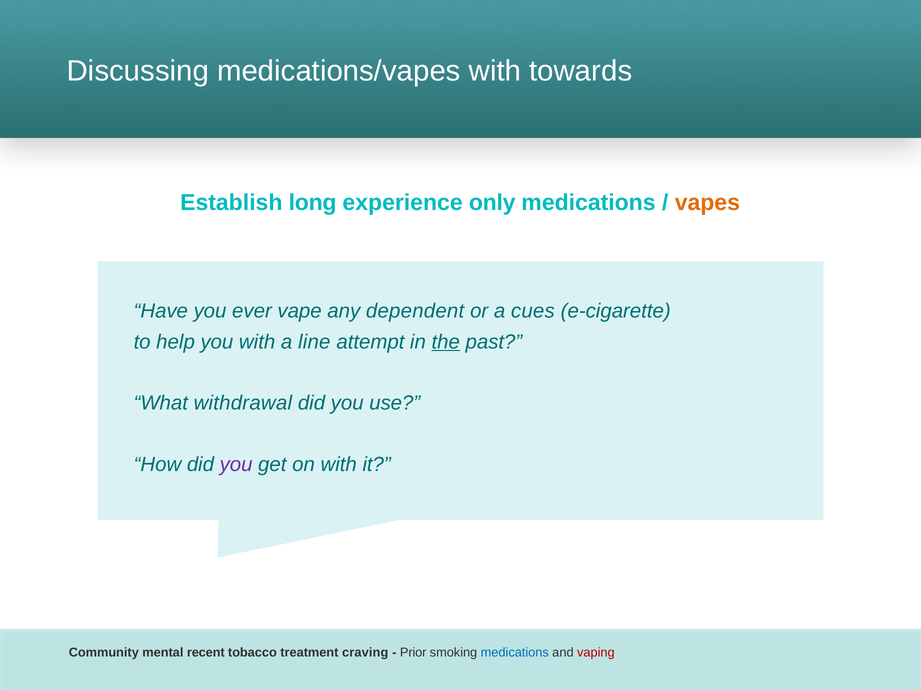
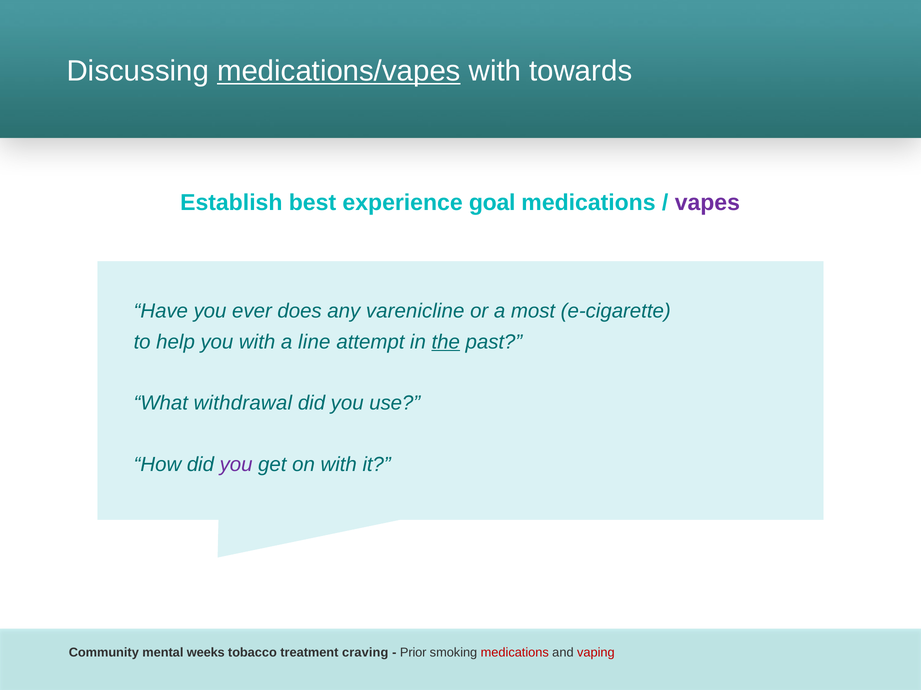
medications/vapes underline: none -> present
long: long -> best
only: only -> goal
vapes colour: orange -> purple
vape: vape -> does
dependent: dependent -> varenicline
cues: cues -> most
recent: recent -> weeks
medications at (515, 653) colour: blue -> red
